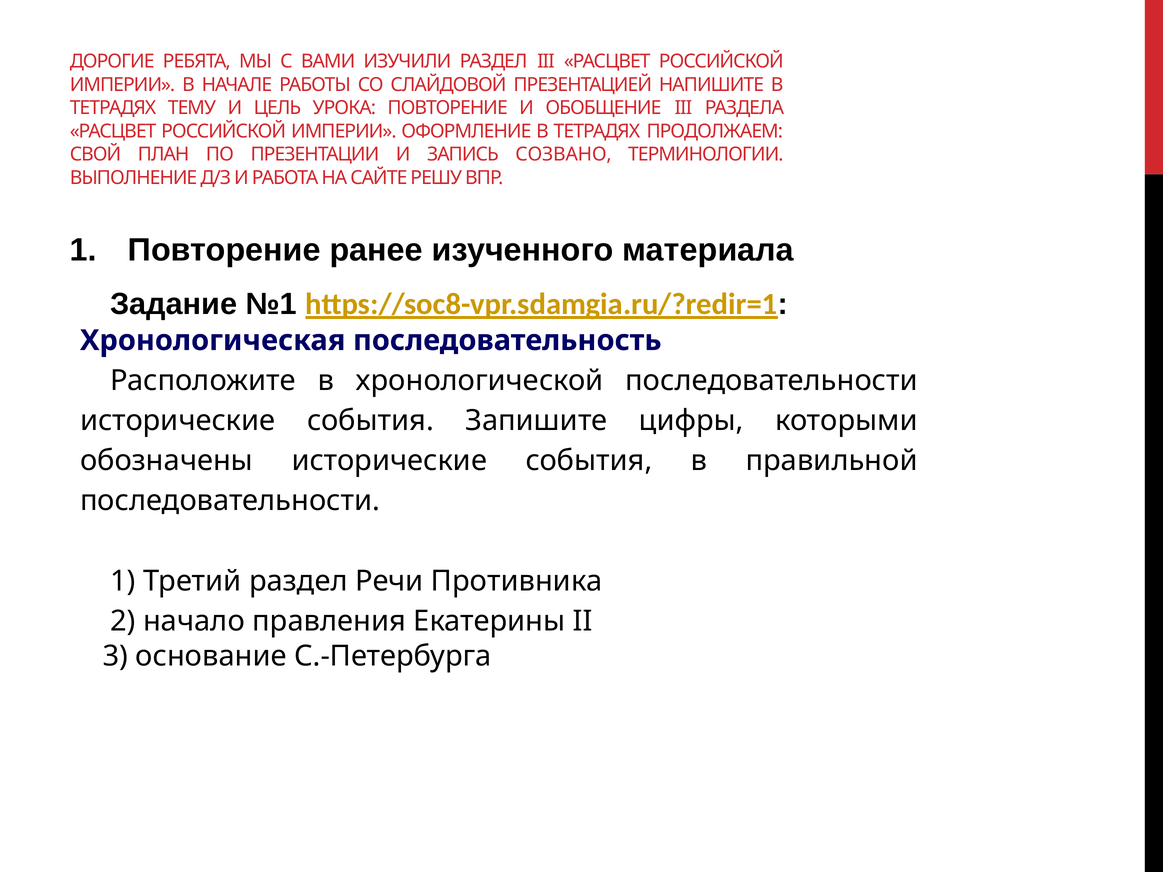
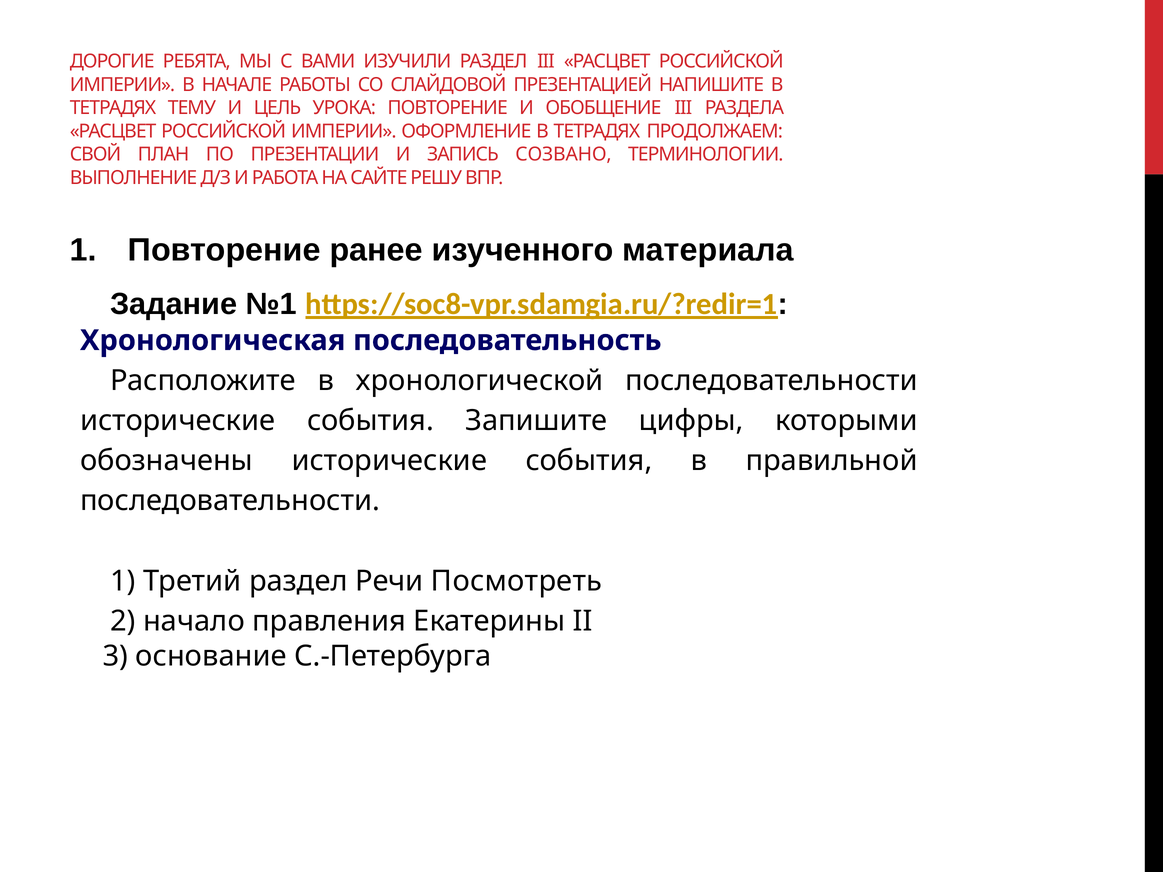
Противника: Противника -> Посмотреть
